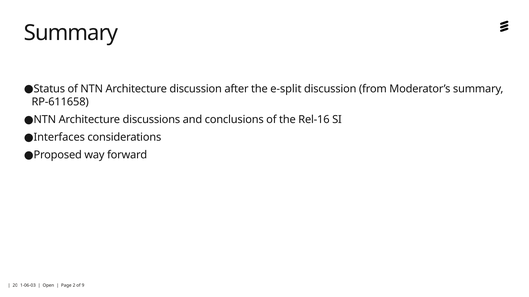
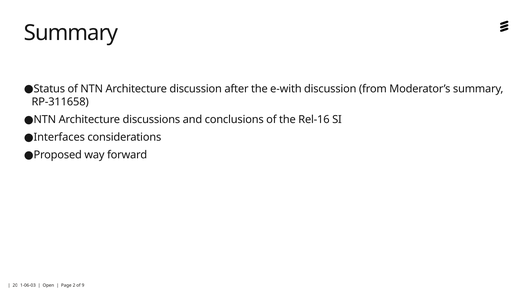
e-split: e-split -> e-with
RP-611658: RP-611658 -> RP-311658
